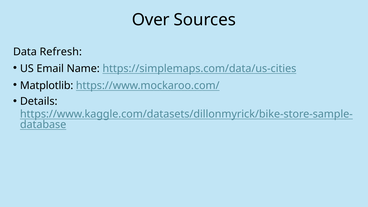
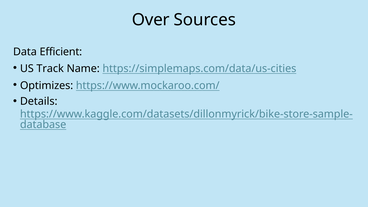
Refresh: Refresh -> Efficient
Email: Email -> Track
Matplotlib: Matplotlib -> Optimizes
